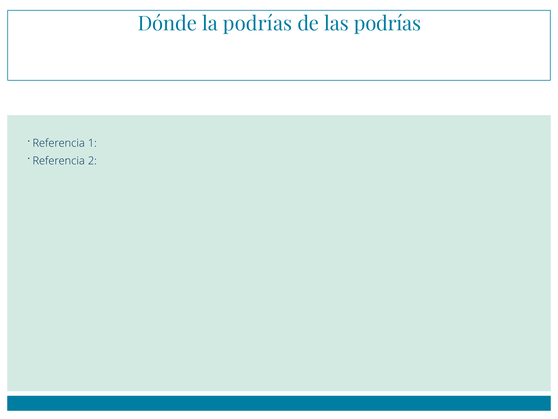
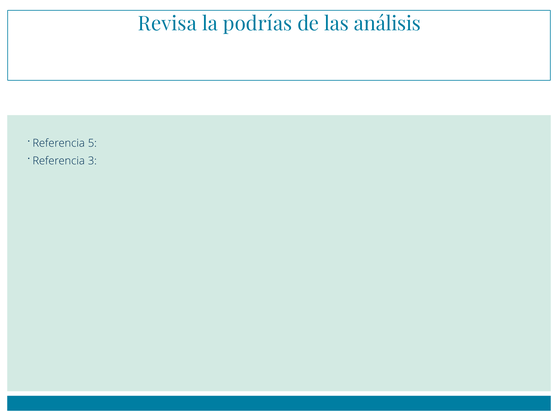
Dónde: Dónde -> Revisa
las podrías: podrías -> análisis
1: 1 -> 5
2: 2 -> 3
